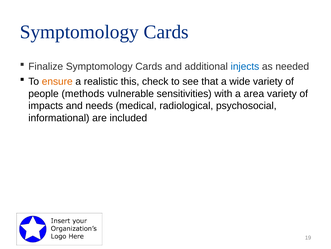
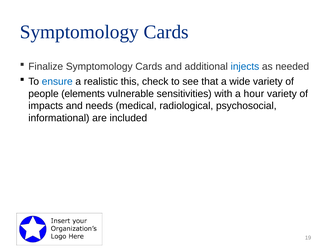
ensure colour: orange -> blue
methods: methods -> elements
area: area -> hour
